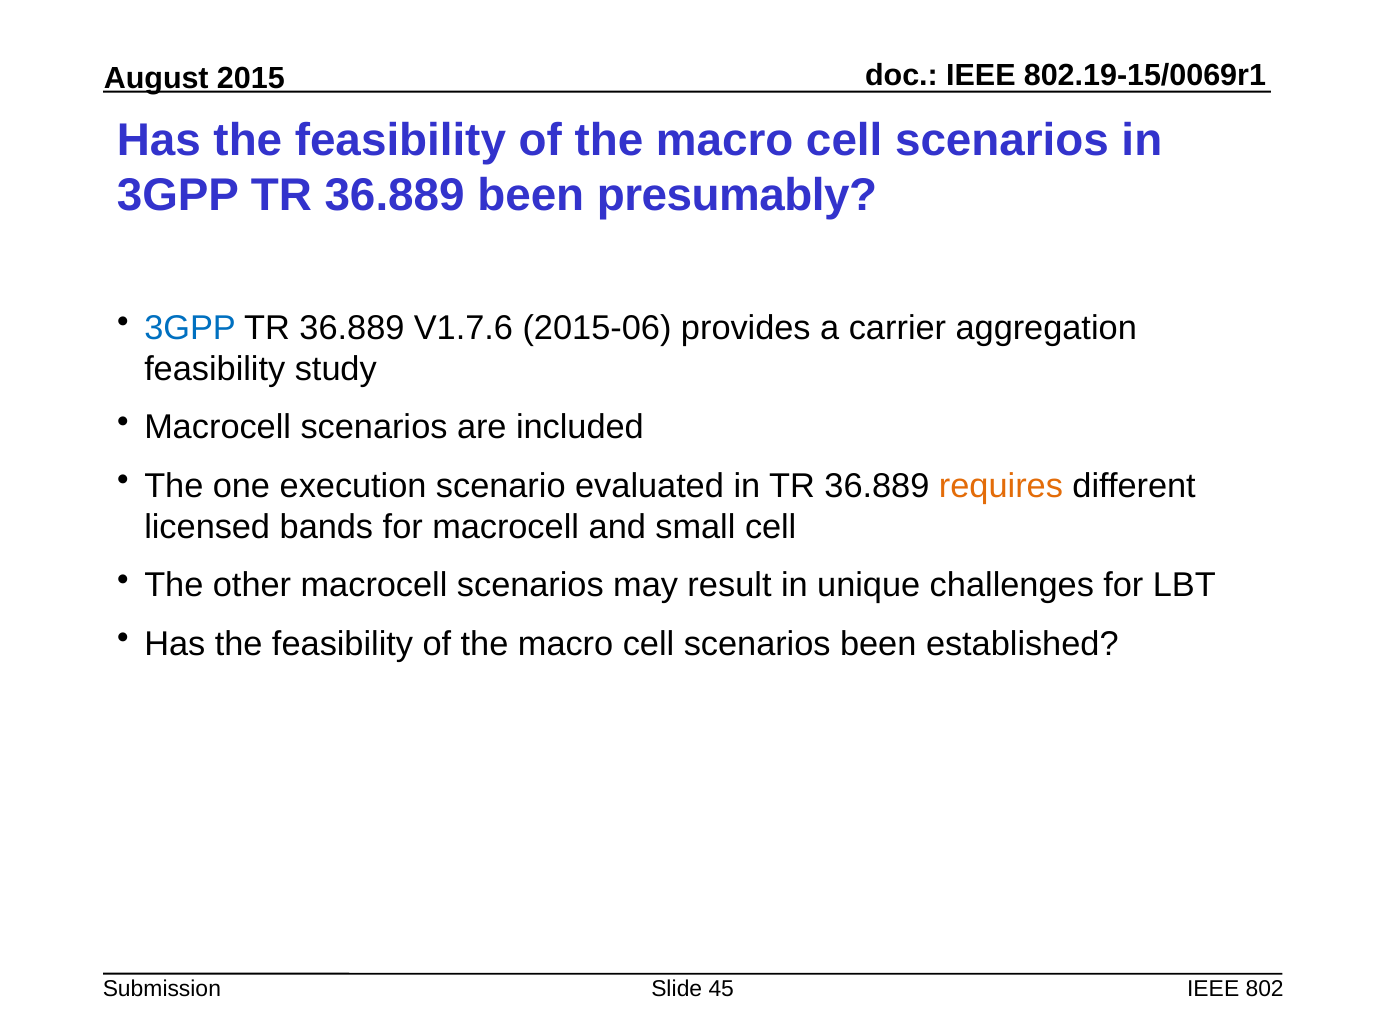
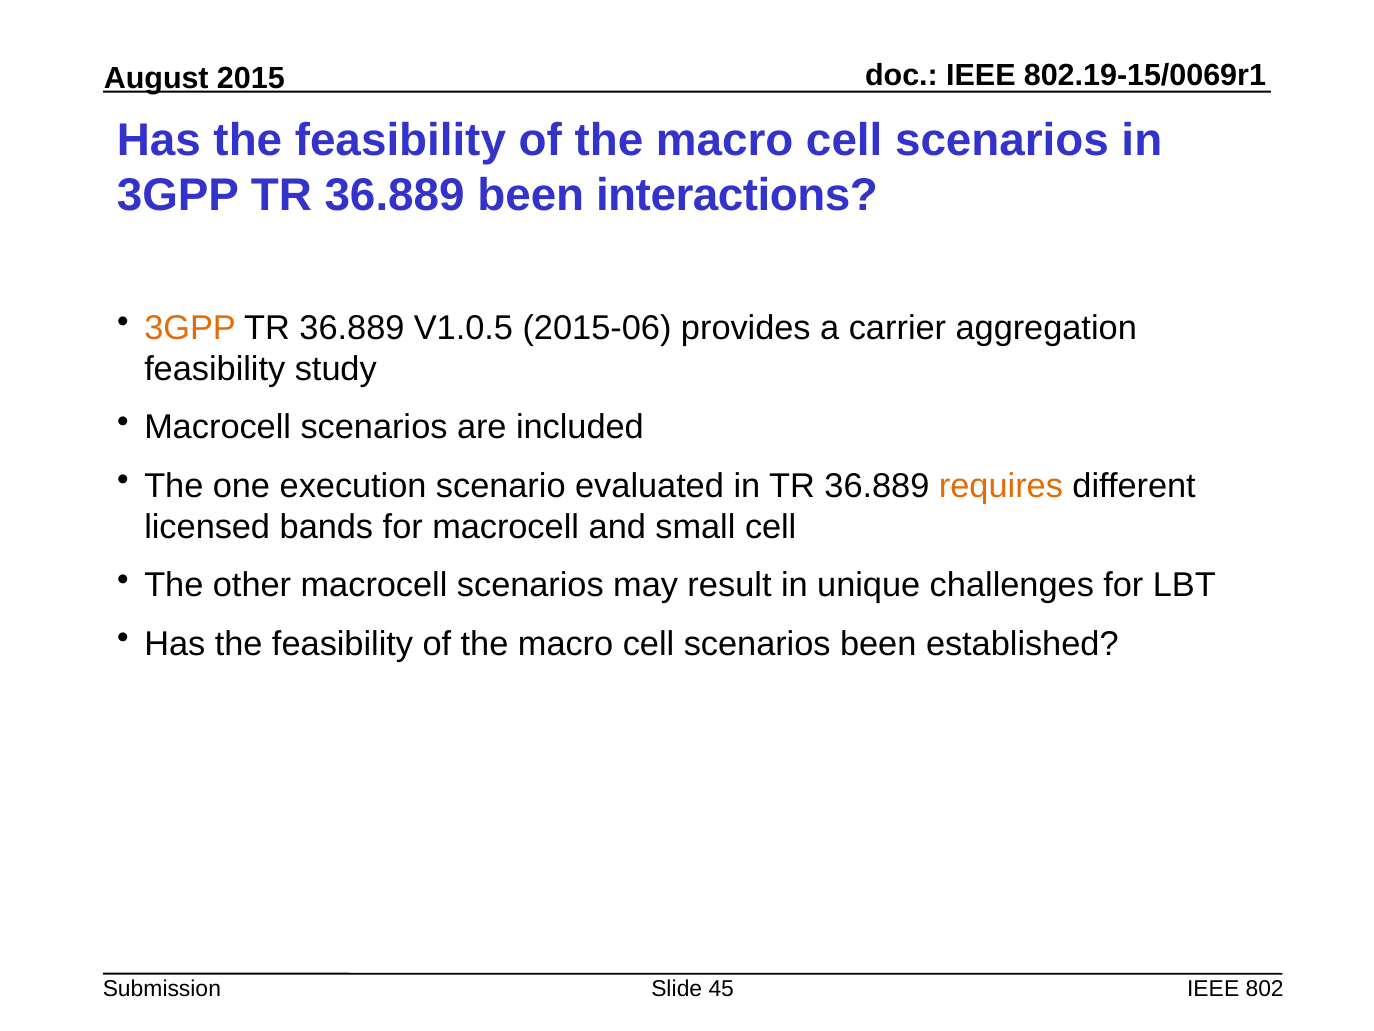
presumably: presumably -> interactions
3GPP at (190, 328) colour: blue -> orange
V1.7.6: V1.7.6 -> V1.0.5
